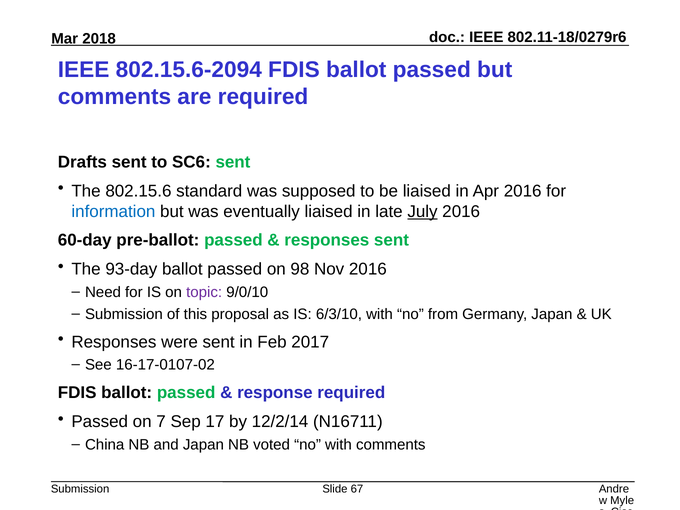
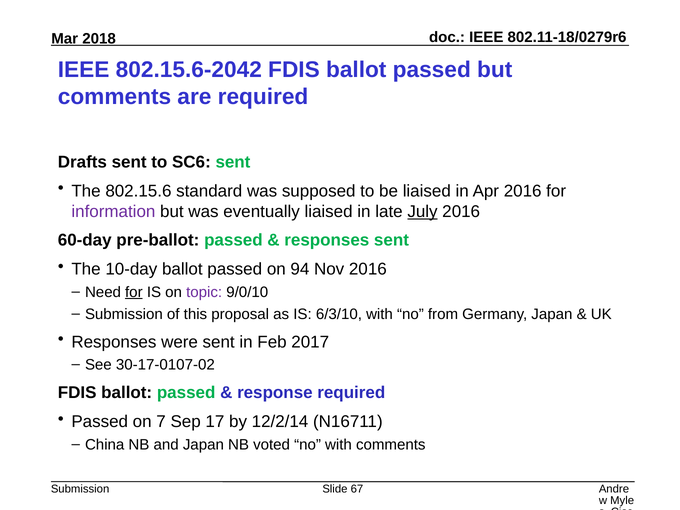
802.15.6-2094: 802.15.6-2094 -> 802.15.6-2042
information colour: blue -> purple
93-day: 93-day -> 10-day
98: 98 -> 94
for at (134, 292) underline: none -> present
16-17-0107-02: 16-17-0107-02 -> 30-17-0107-02
